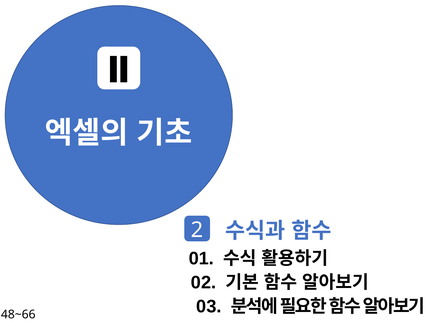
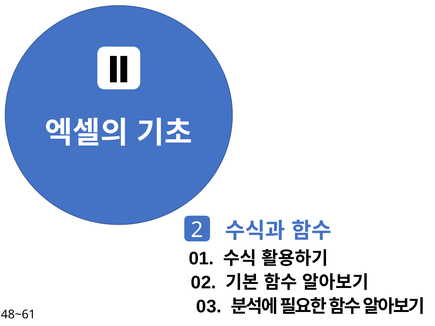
48~66: 48~66 -> 48~61
